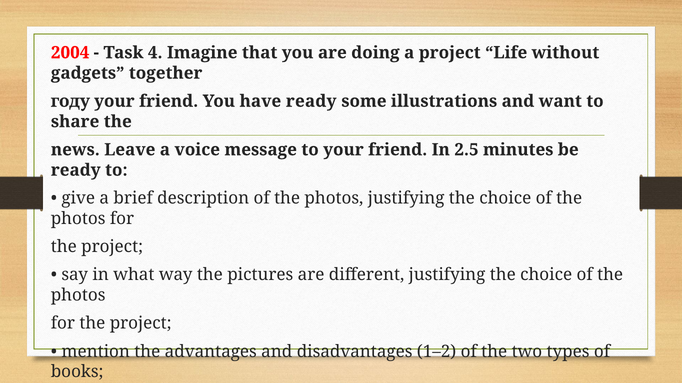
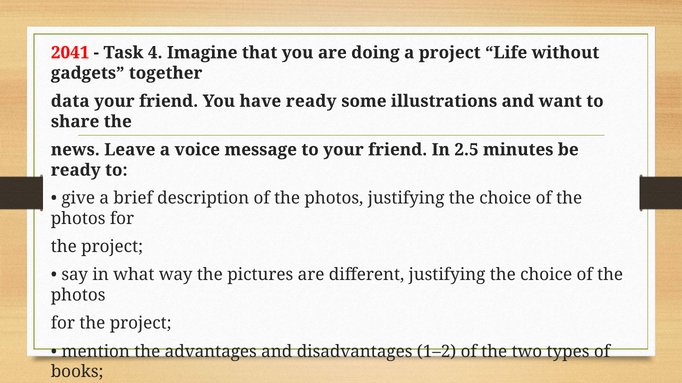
2004: 2004 -> 2041
году: году -> data
